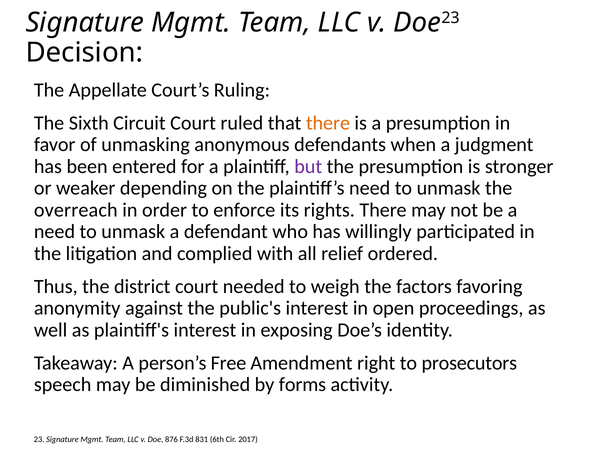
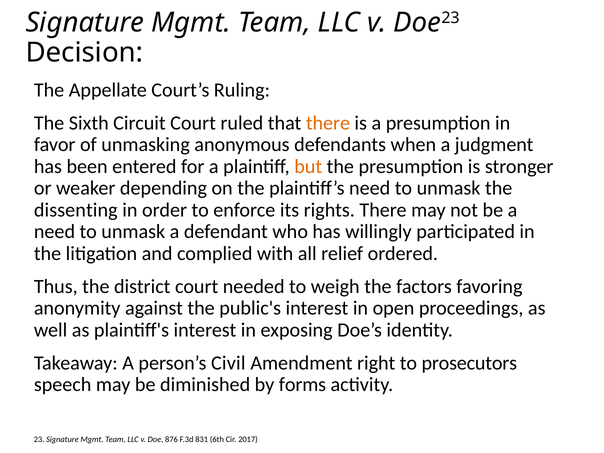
but colour: purple -> orange
overreach: overreach -> dissenting
Free: Free -> Civil
